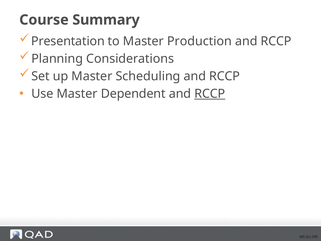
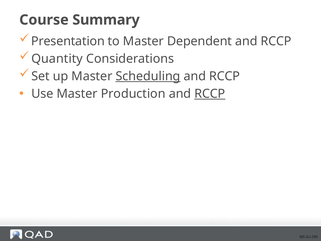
Production: Production -> Dependent
Planning: Planning -> Quantity
Scheduling underline: none -> present
Dependent: Dependent -> Production
